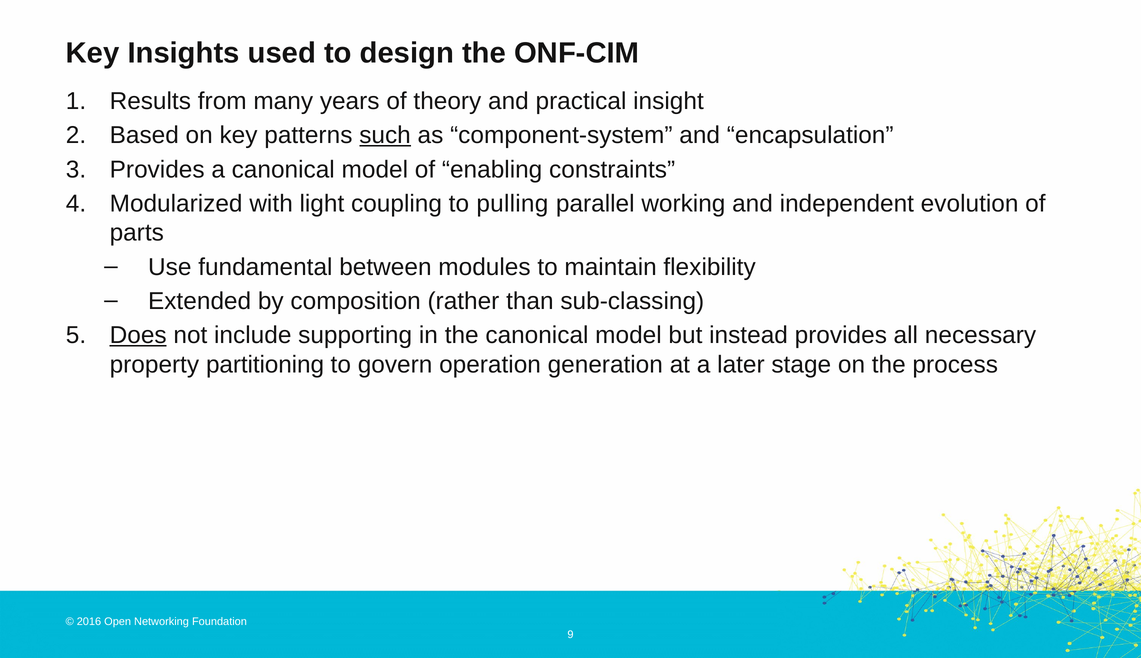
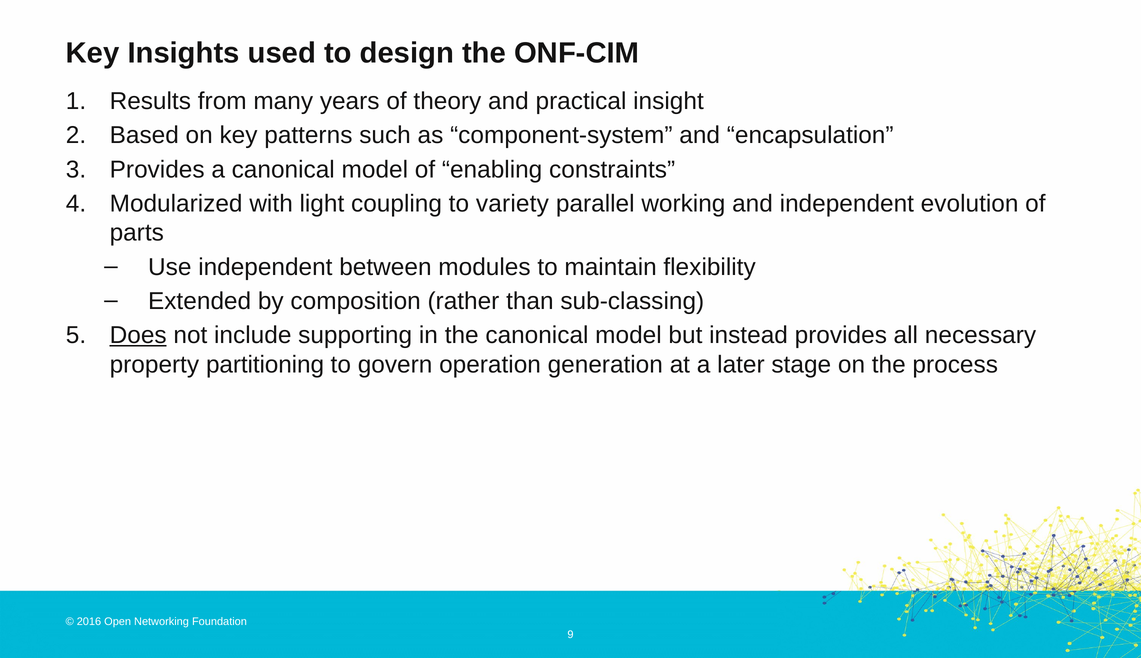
such underline: present -> none
pulling: pulling -> variety
Use fundamental: fundamental -> independent
